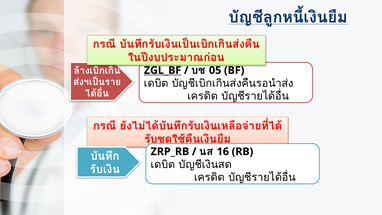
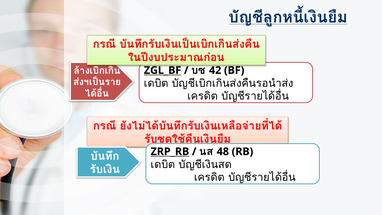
05: 05 -> 42
ZRP_RB underline: none -> present
16: 16 -> 48
